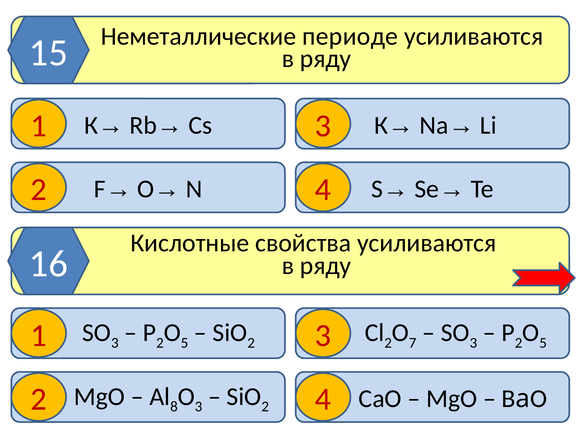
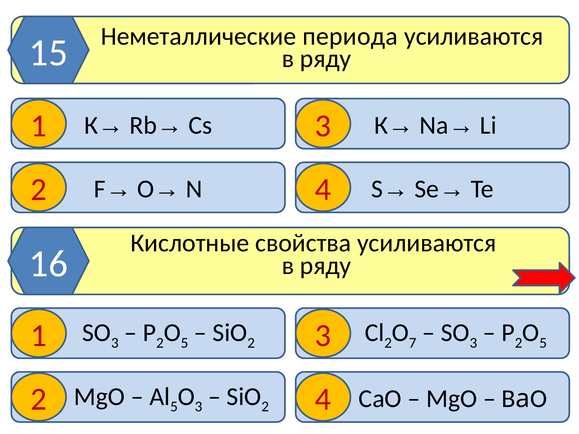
периоде: периоде -> периода
8 at (174, 407): 8 -> 5
